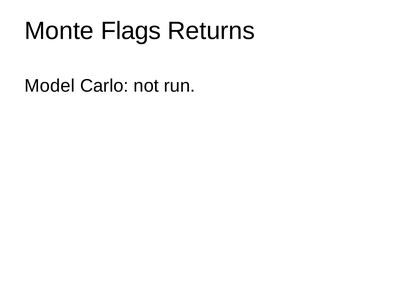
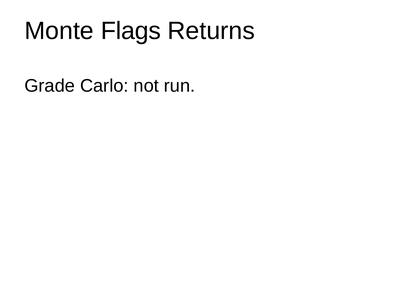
Model: Model -> Grade
